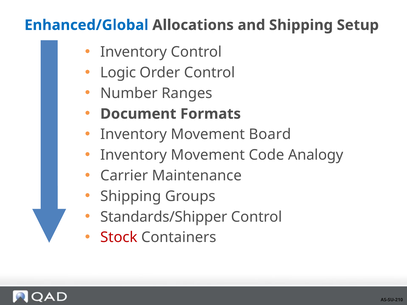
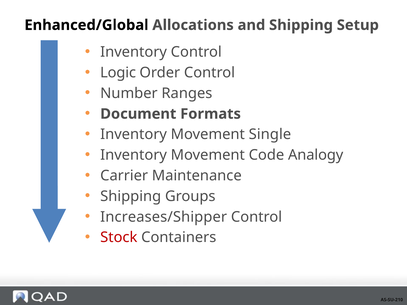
Enhanced/Global colour: blue -> black
Board: Board -> Single
Standards/Shipper: Standards/Shipper -> Increases/Shipper
